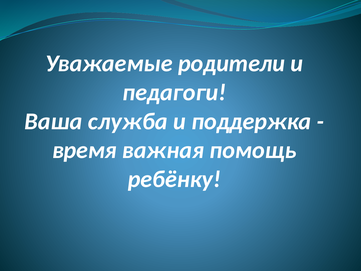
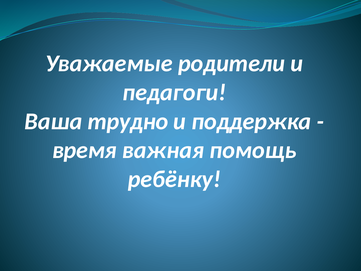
служба: служба -> трудно
